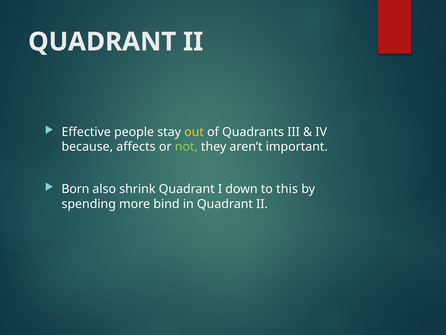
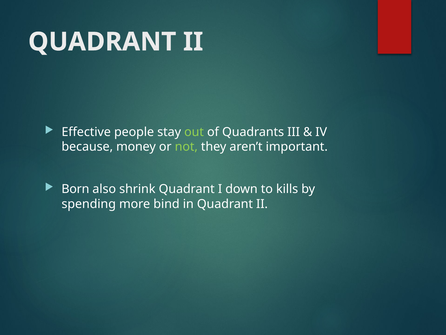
out colour: yellow -> light green
affects: affects -> money
this: this -> kills
